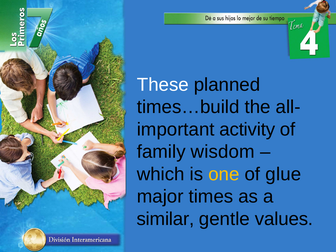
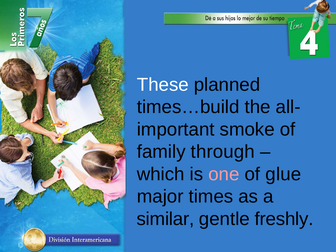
activity: activity -> smoke
wisdom: wisdom -> through
one colour: yellow -> pink
values: values -> freshly
